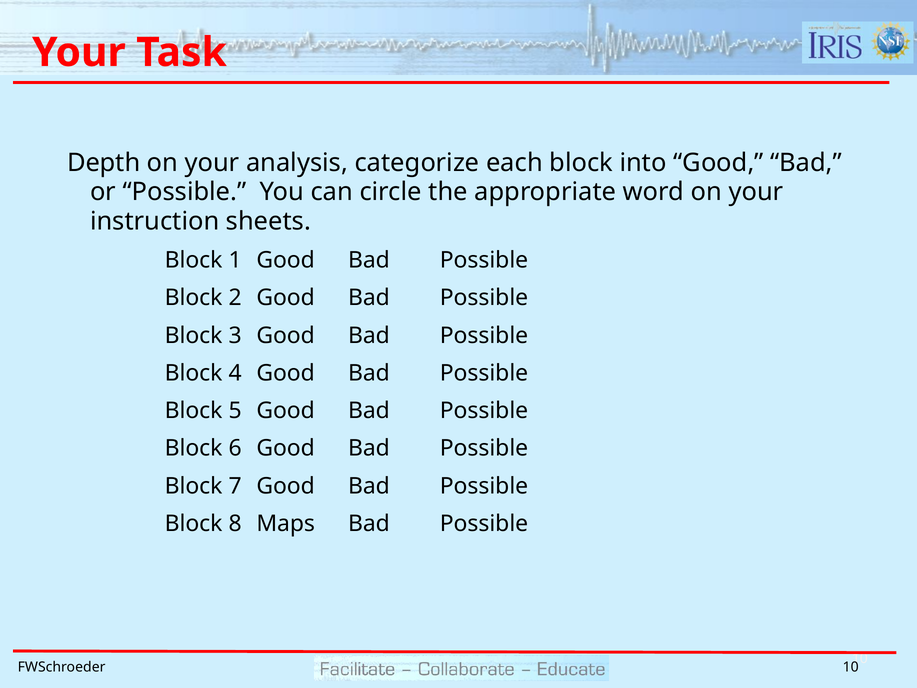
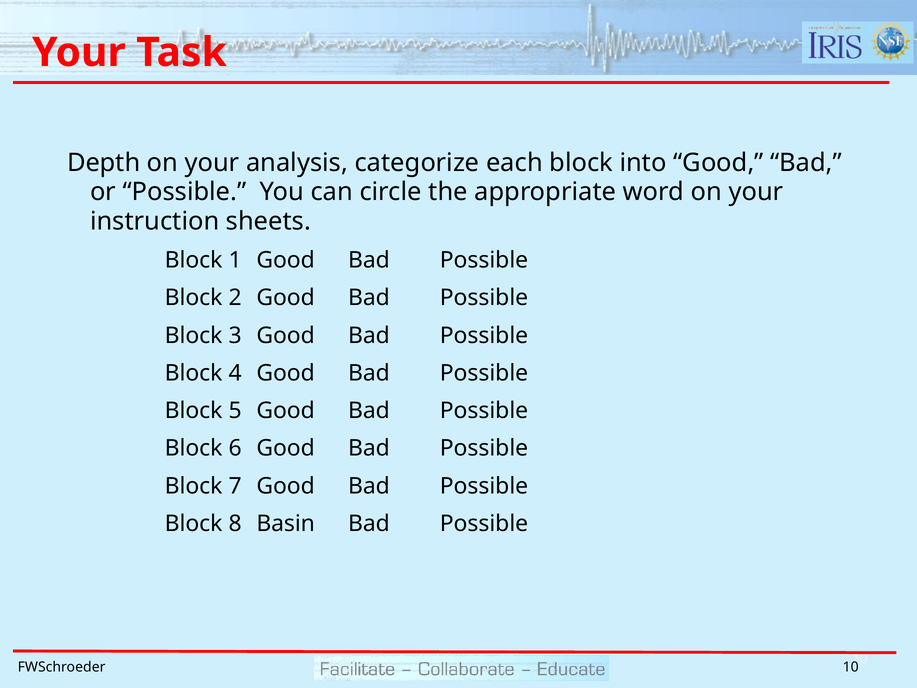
Maps: Maps -> Basin
